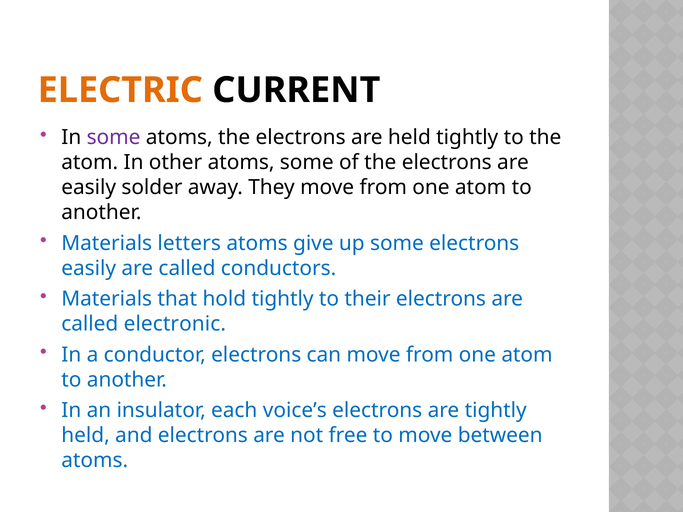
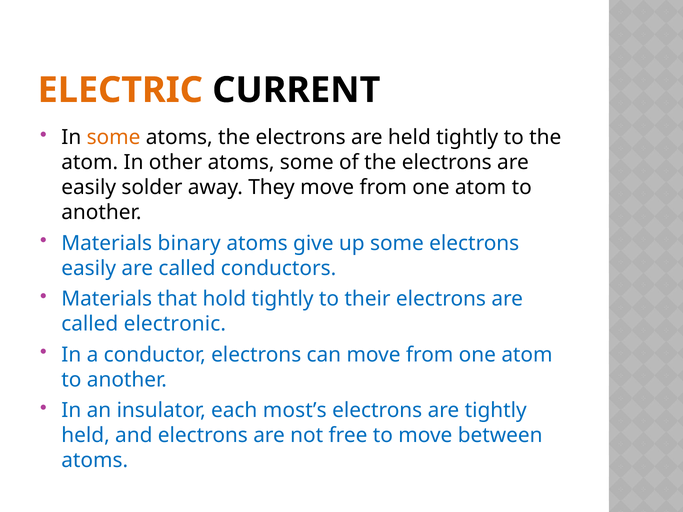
some at (114, 138) colour: purple -> orange
letters: letters -> binary
voice’s: voice’s -> most’s
